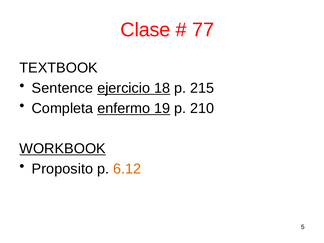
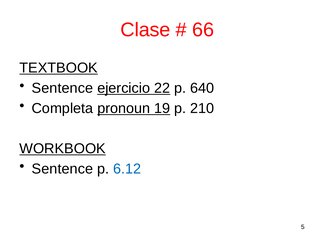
77: 77 -> 66
TEXTBOOK underline: none -> present
18: 18 -> 22
215: 215 -> 640
enfermo: enfermo -> pronoun
Proposito at (62, 169): Proposito -> Sentence
6.12 colour: orange -> blue
